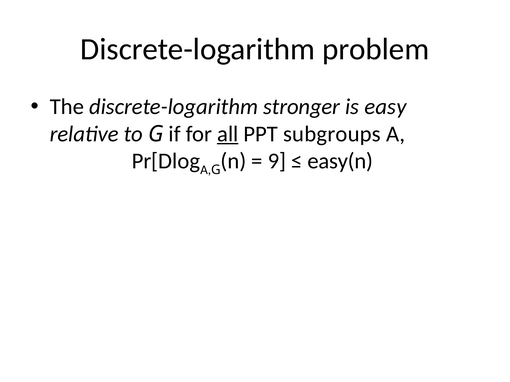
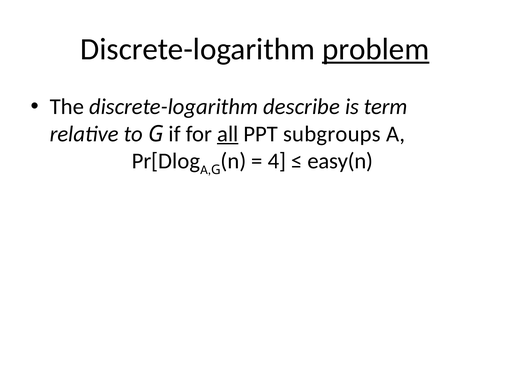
problem underline: none -> present
stronger: stronger -> describe
easy: easy -> term
9: 9 -> 4
